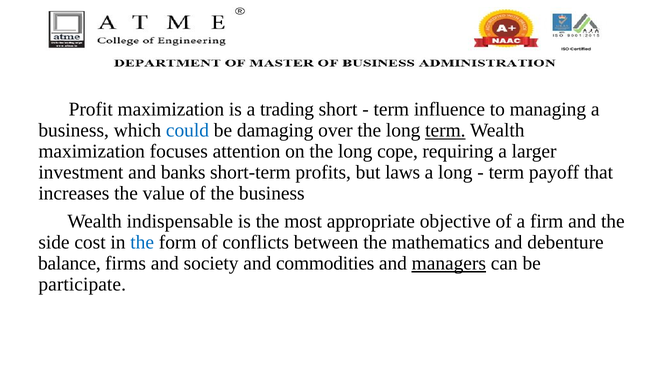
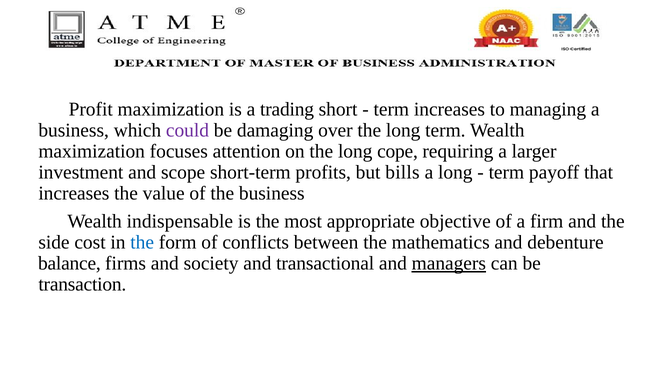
term influence: influence -> increases
could colour: blue -> purple
term at (445, 130) underline: present -> none
banks: banks -> scope
laws: laws -> bills
commodities: commodities -> transactional
participate: participate -> transaction
